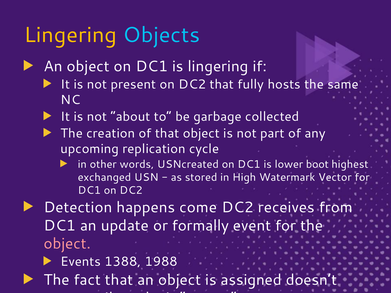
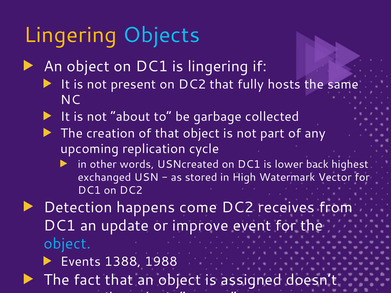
boot: boot -> back
formally: formally -> improve
object at (67, 244) colour: pink -> light blue
